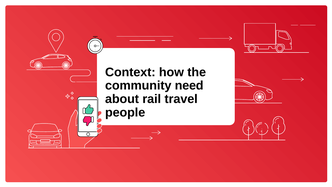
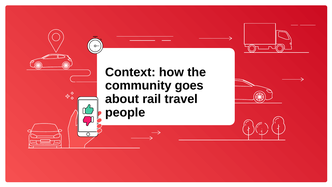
need: need -> goes
